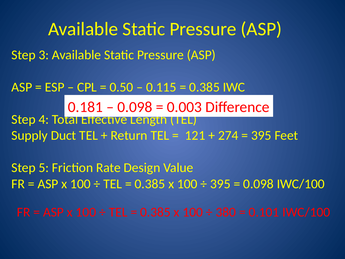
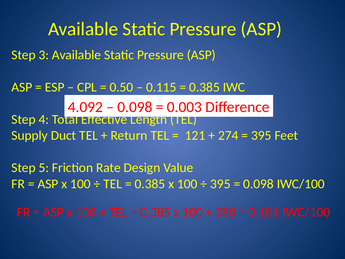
0.181: 0.181 -> 4.092
